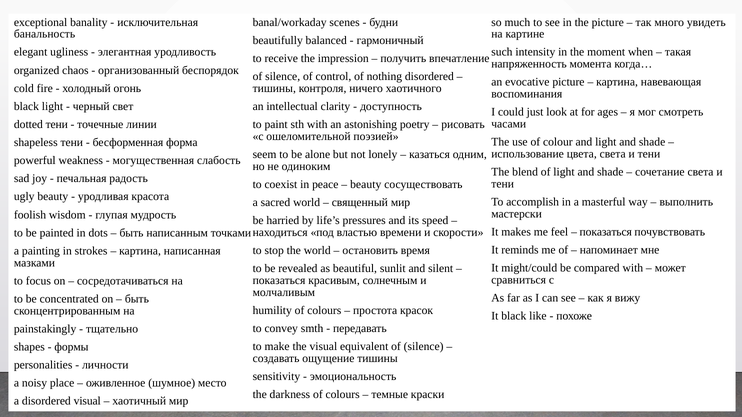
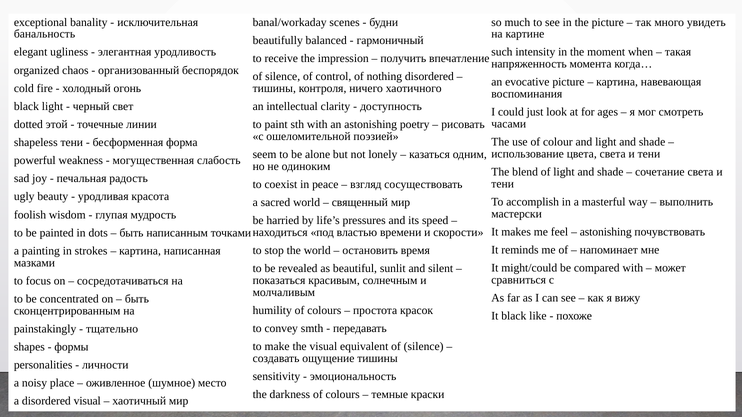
dotted тени: тени -> этой
beauty at (366, 184): beauty -> взгляд
показаться at (606, 232): показаться -> astonishing
